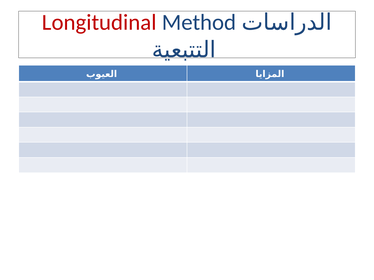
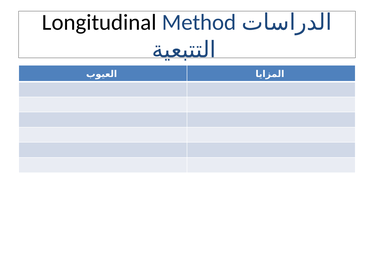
Longitudinal colour: red -> black
